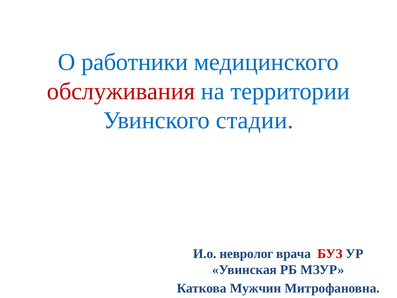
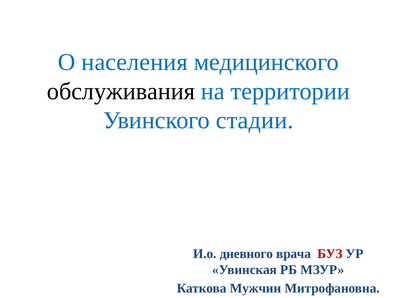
работники: работники -> населения
обслуживания colour: red -> black
невролог: невролог -> дневного
